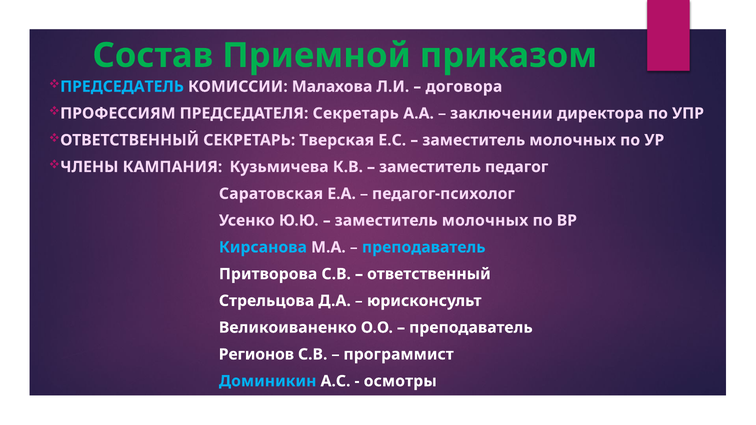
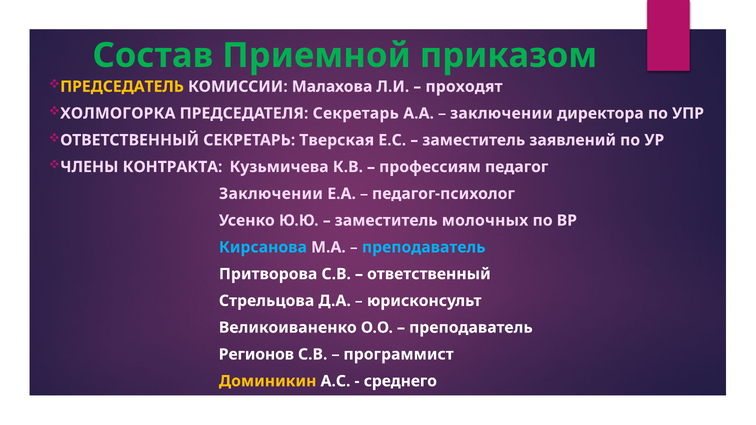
ПРЕДСЕДАТЕЛЬ colour: light blue -> yellow
договора: договора -> проходят
ПРОФЕССИЯМ: ПРОФЕССИЯМ -> ХОЛМОГОРКА
молочных at (573, 140): молочных -> заявлений
КАМПАНИЯ: КАМПАНИЯ -> КОНТРАКТА
заместитель at (430, 167): заместитель -> профессиям
Саратовская at (271, 194): Саратовская -> Заключении
Доминикин colour: light blue -> yellow
осмотры: осмотры -> среднего
